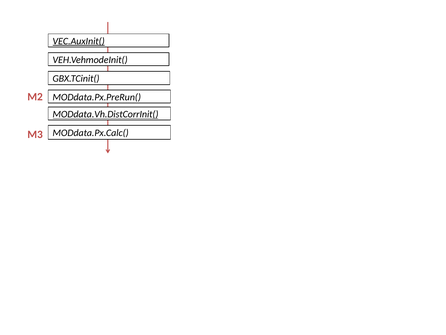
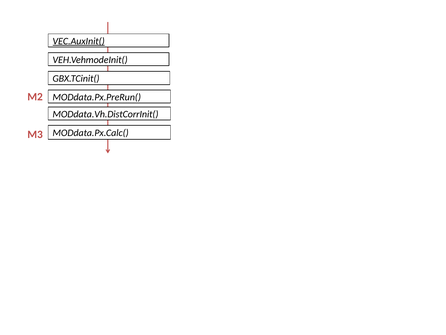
MODdata.Vh.DistCorrInit( underline: present -> none
